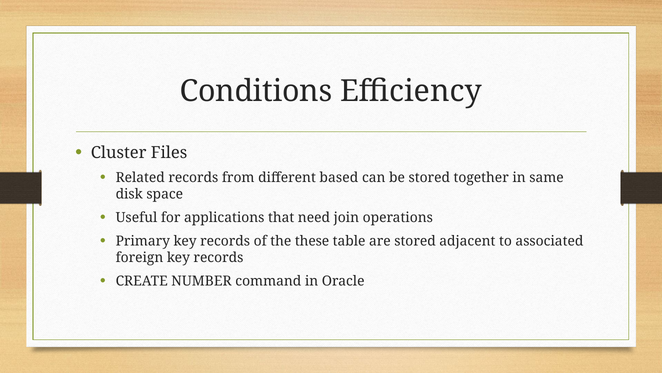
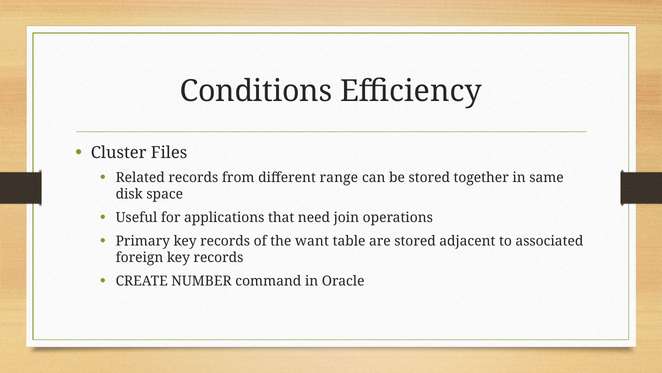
based: based -> range
these: these -> want
